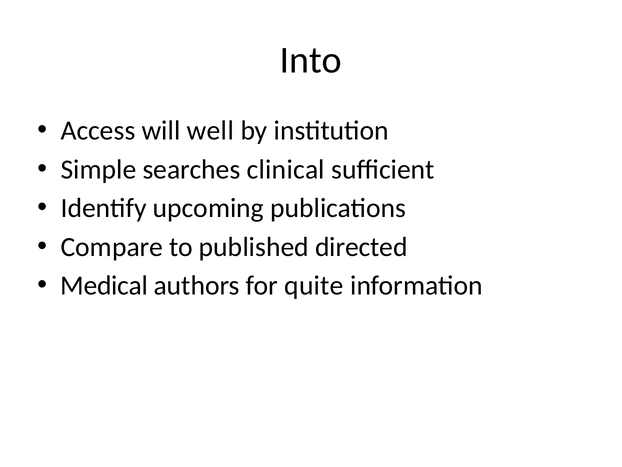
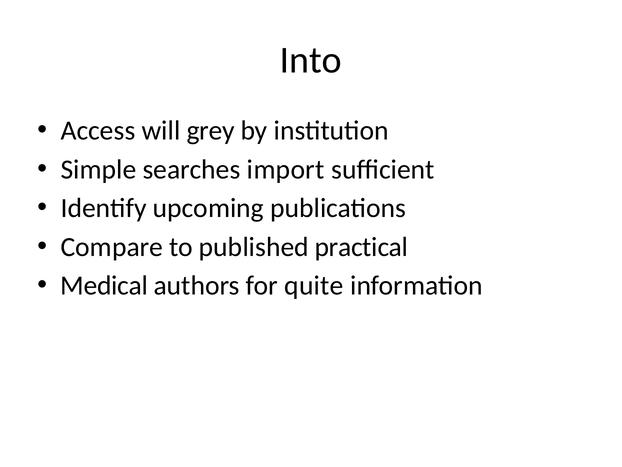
well: well -> grey
clinical: clinical -> import
directed: directed -> practical
